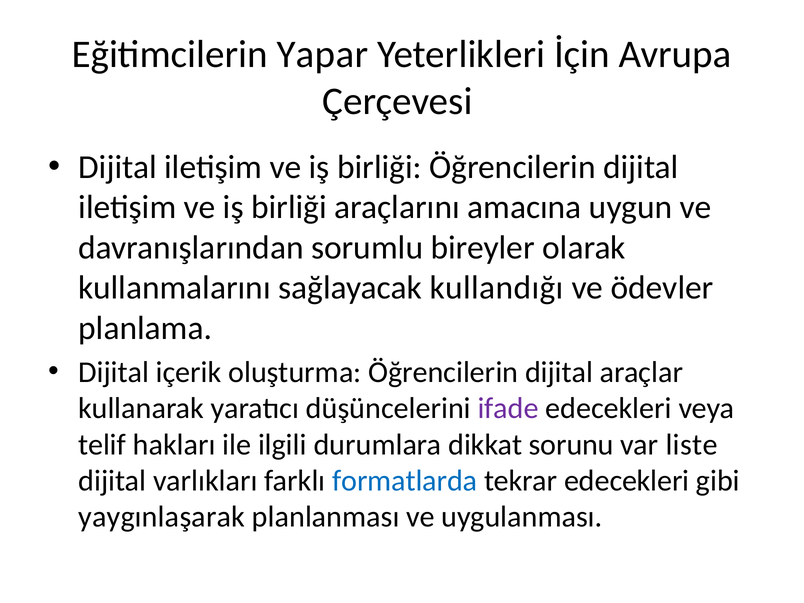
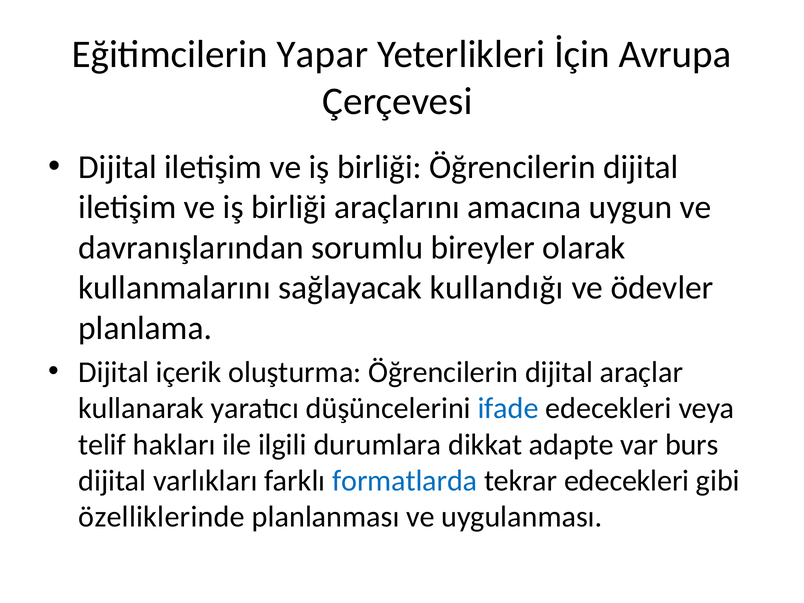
ifade colour: purple -> blue
sorunu: sorunu -> adapte
liste: liste -> burs
yaygınlaşarak: yaygınlaşarak -> özelliklerinde
